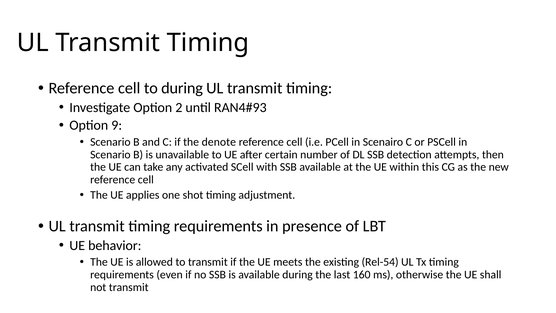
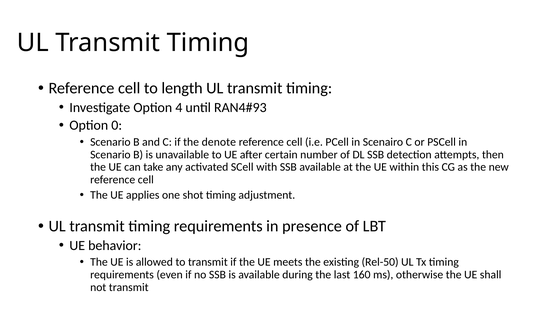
to during: during -> length
2: 2 -> 4
9: 9 -> 0
Rel-54: Rel-54 -> Rel-50
